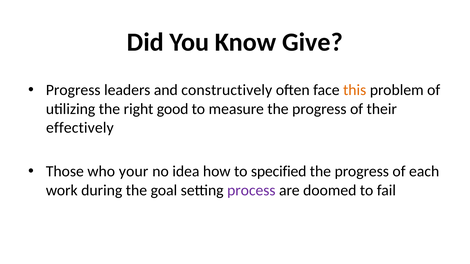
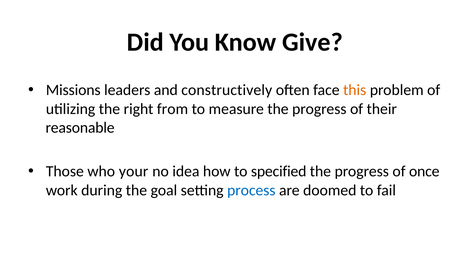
Progress at (73, 90): Progress -> Missions
good: good -> from
effectively: effectively -> reasonable
each: each -> once
process colour: purple -> blue
